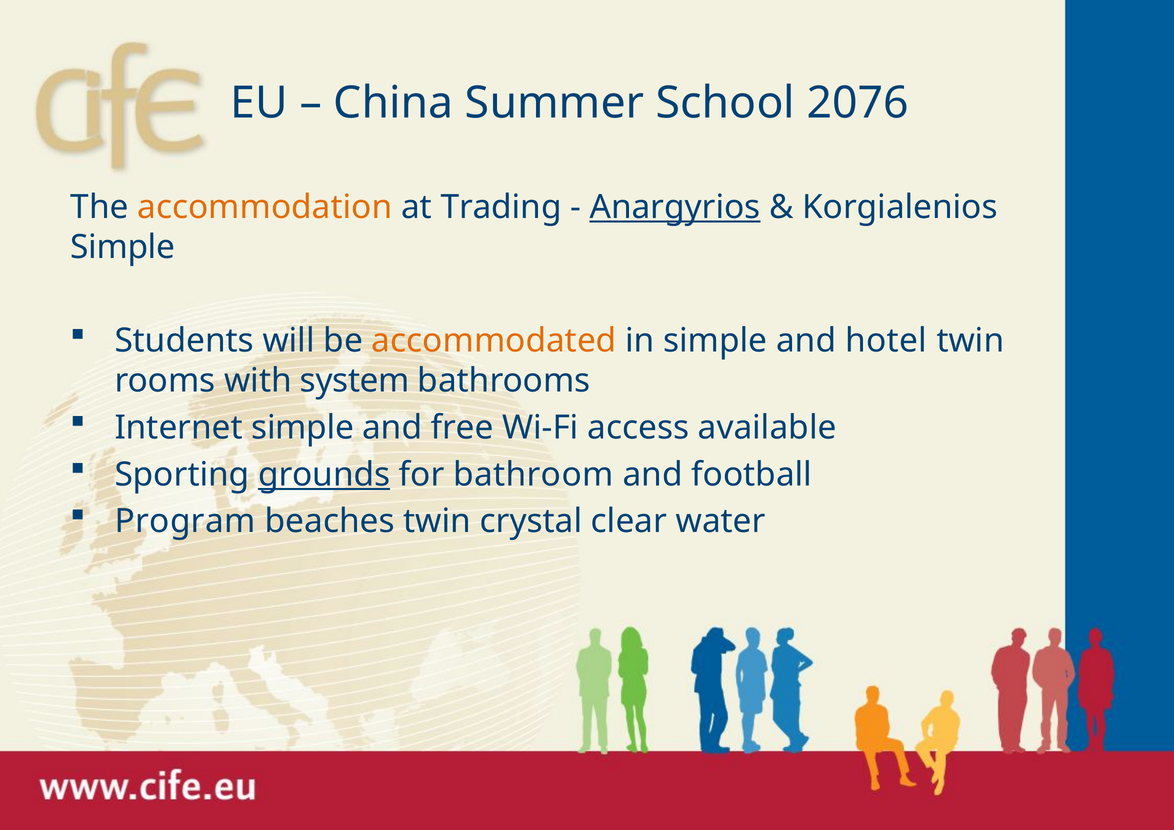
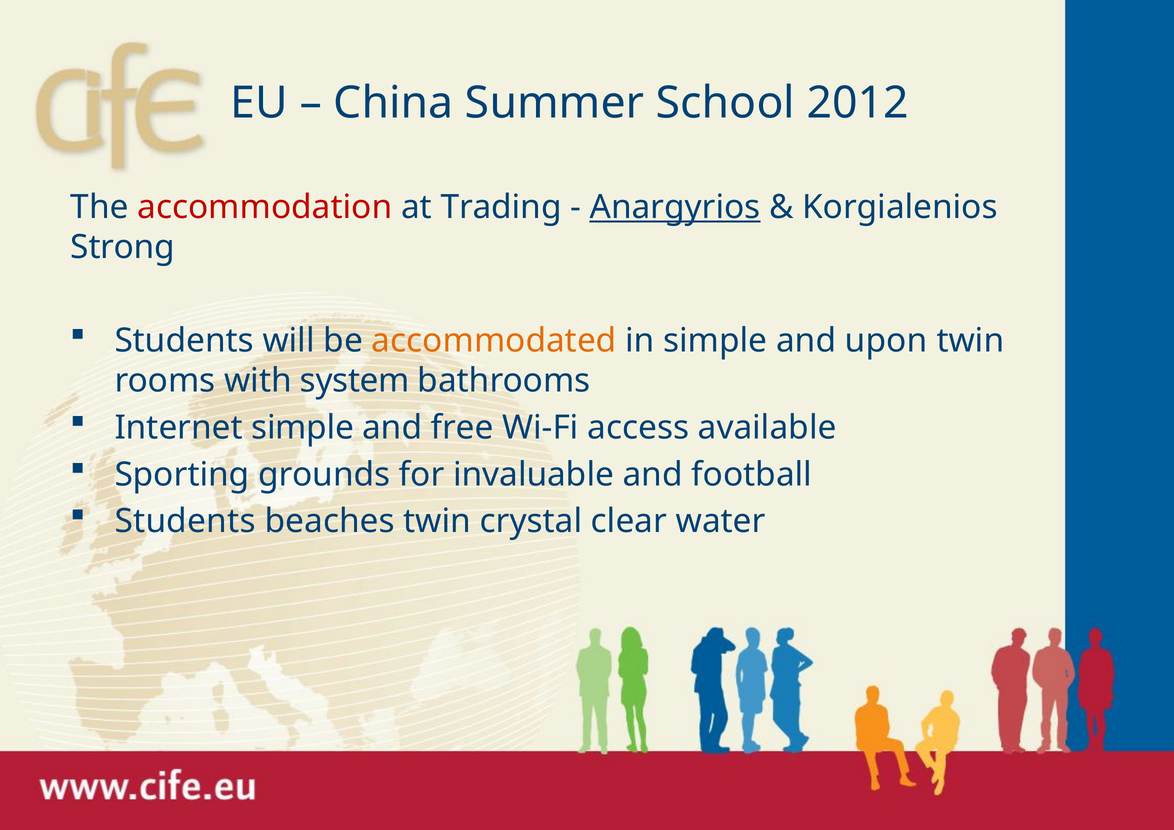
2076: 2076 -> 2012
accommodation colour: orange -> red
Simple at (123, 247): Simple -> Strong
hotel: hotel -> upon
grounds underline: present -> none
bathroom: bathroom -> invaluable
Program at (185, 522): Program -> Students
